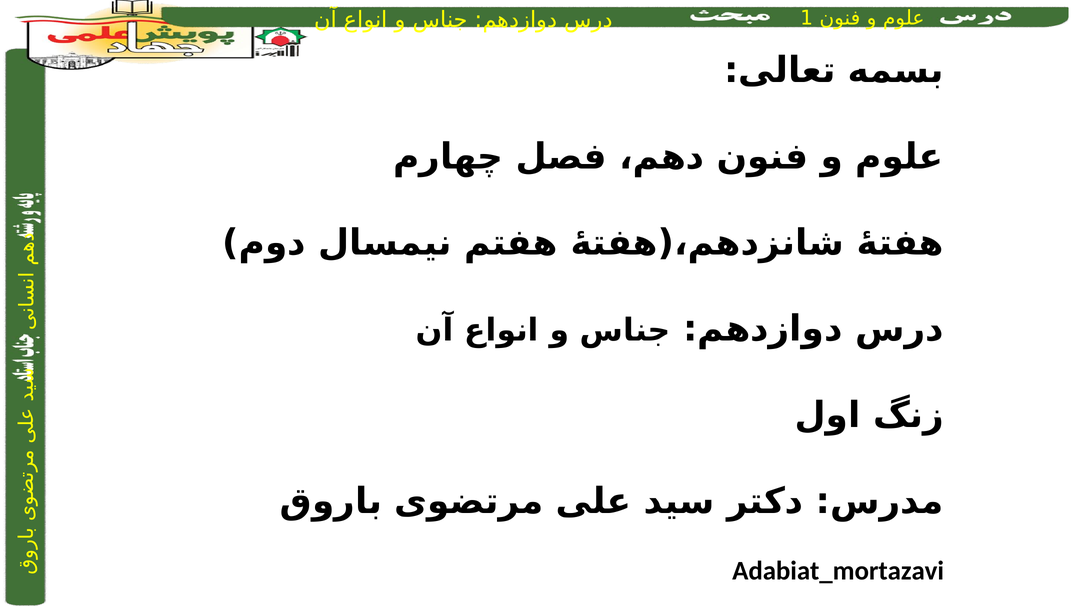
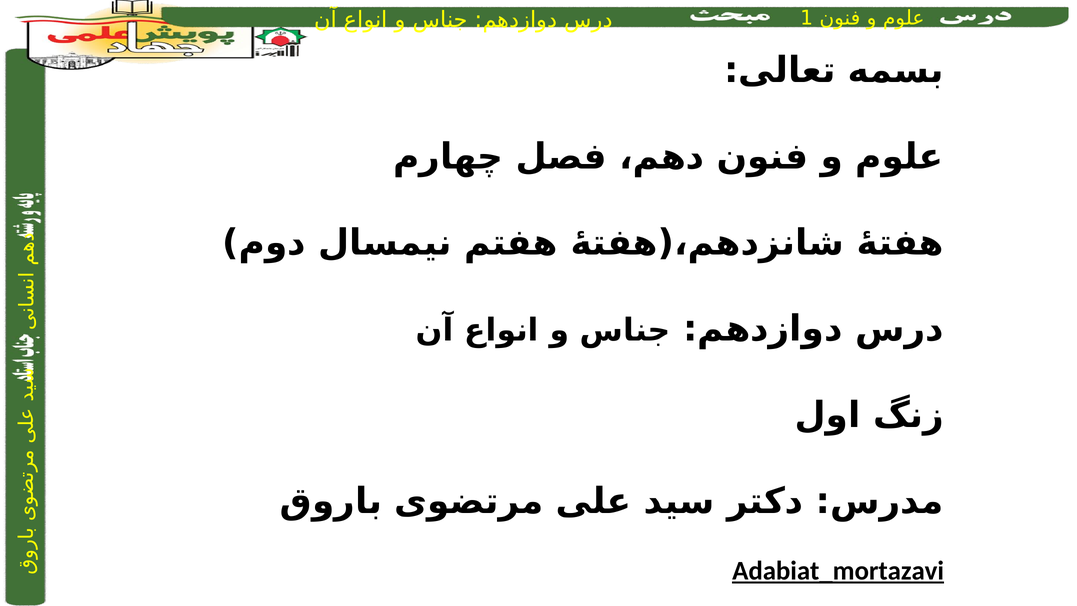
Adabiat_mortazavi underline: none -> present
